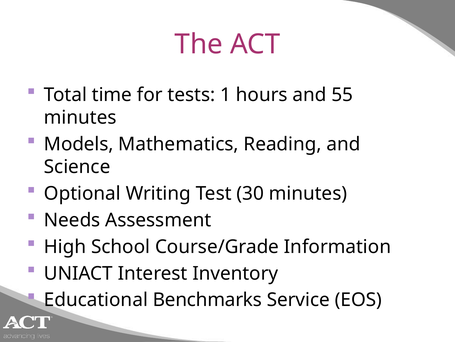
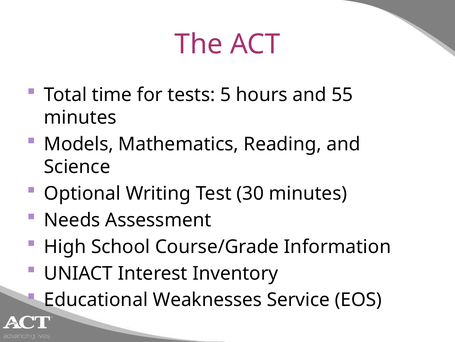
1: 1 -> 5
Benchmarks: Benchmarks -> Weaknesses
